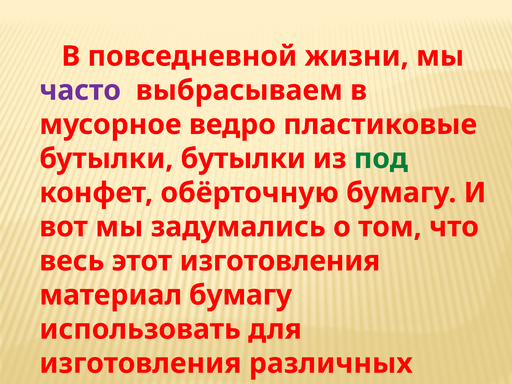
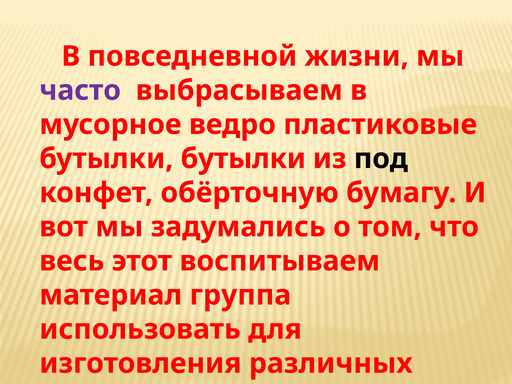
под colour: green -> black
этот изготовления: изготовления -> воспитываем
материал бумагу: бумагу -> группа
